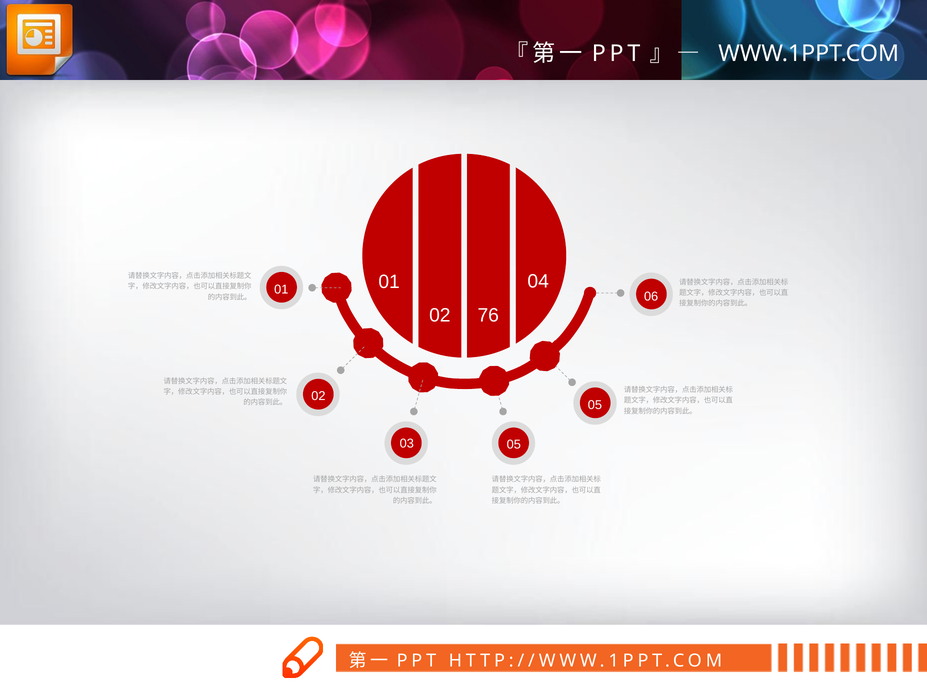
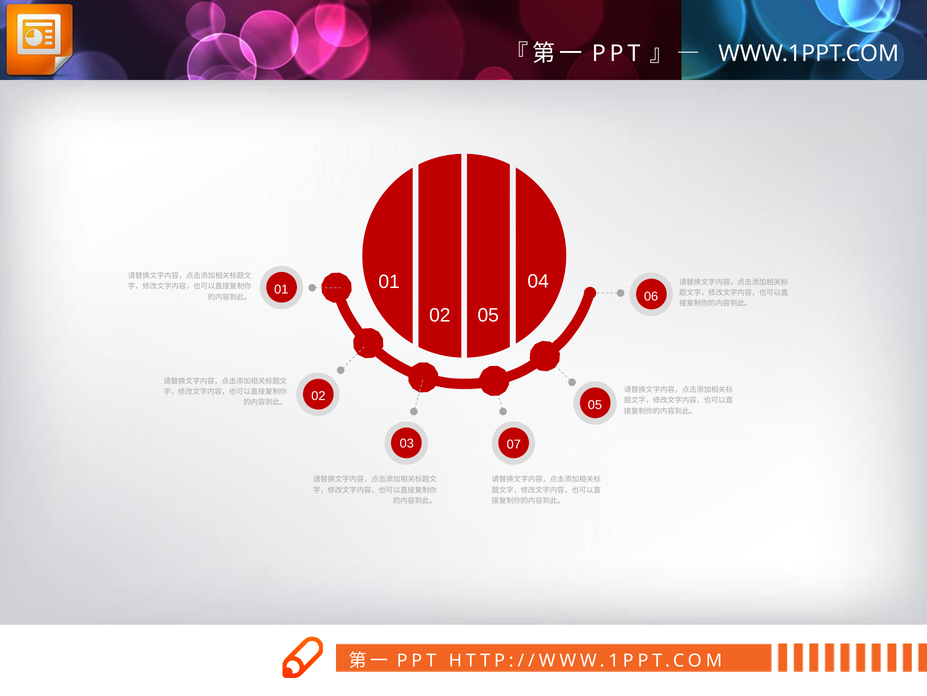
02 76: 76 -> 05
03 05: 05 -> 07
